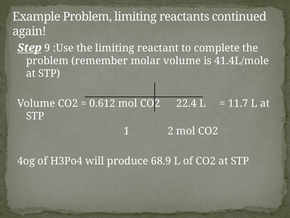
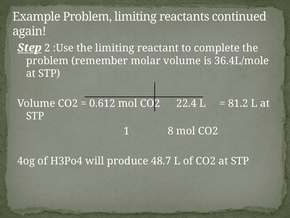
9: 9 -> 2
41.4L/mole: 41.4L/mole -> 36.4L/mole
11.7: 11.7 -> 81.2
2: 2 -> 8
68.9: 68.9 -> 48.7
